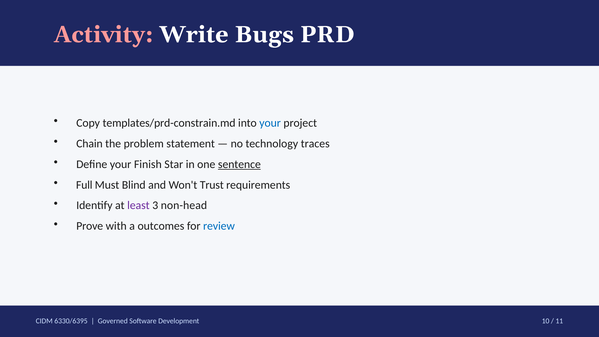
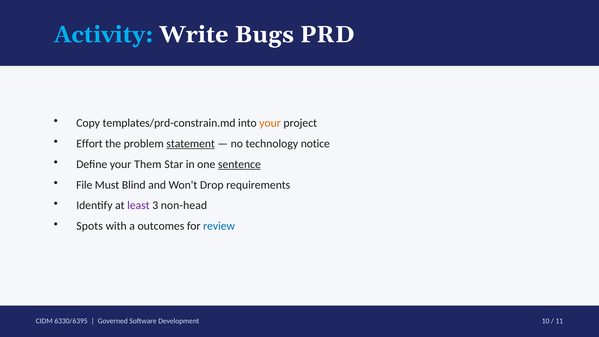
Activity colour: pink -> light blue
your at (270, 123) colour: blue -> orange
Chain: Chain -> Effort
statement underline: none -> present
traces: traces -> notice
Finish: Finish -> Them
Full: Full -> File
Trust: Trust -> Drop
Prove: Prove -> Spots
